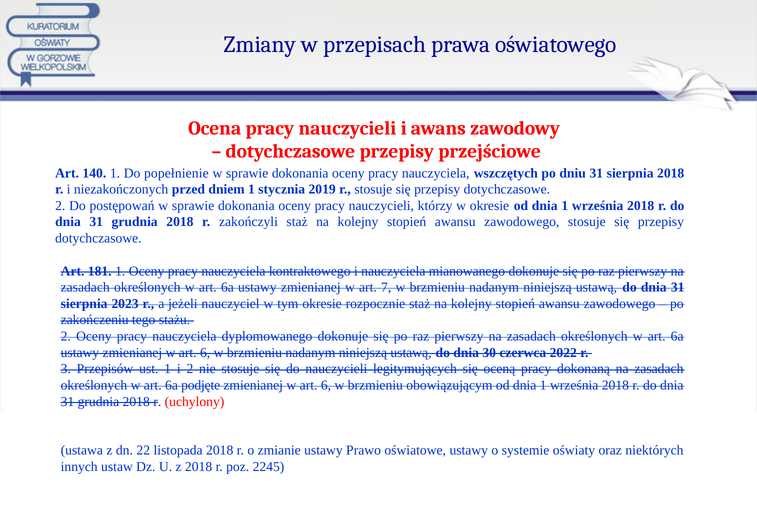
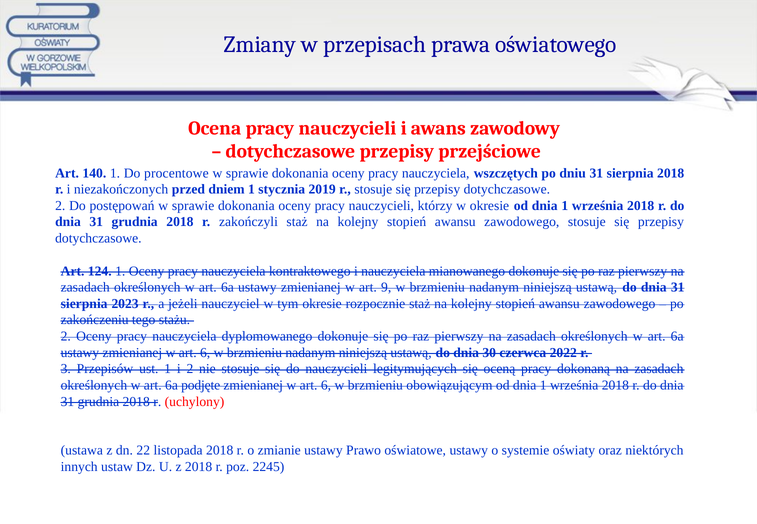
popełnienie: popełnienie -> procentowe
181: 181 -> 124
7: 7 -> 9
